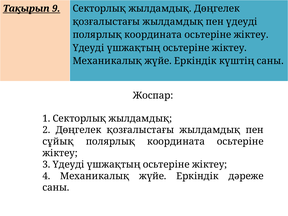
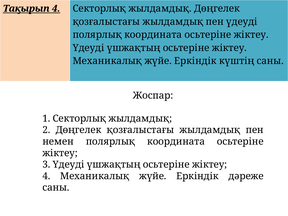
Тақырып 9: 9 -> 4
сұйық: сұйық -> немен
